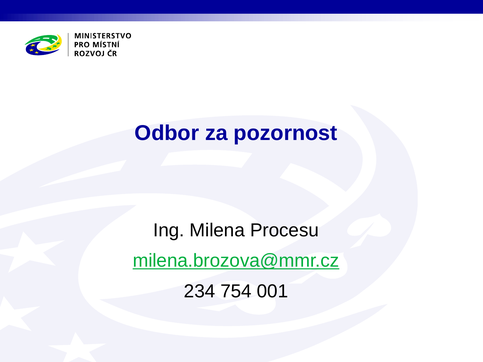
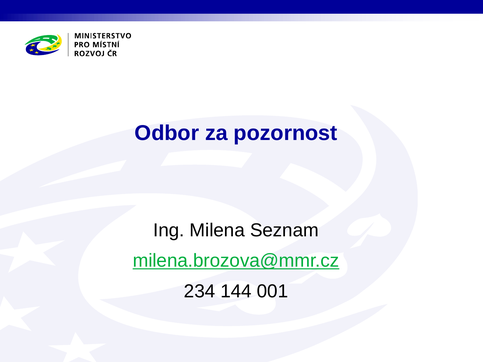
Procesu: Procesu -> Seznam
754: 754 -> 144
